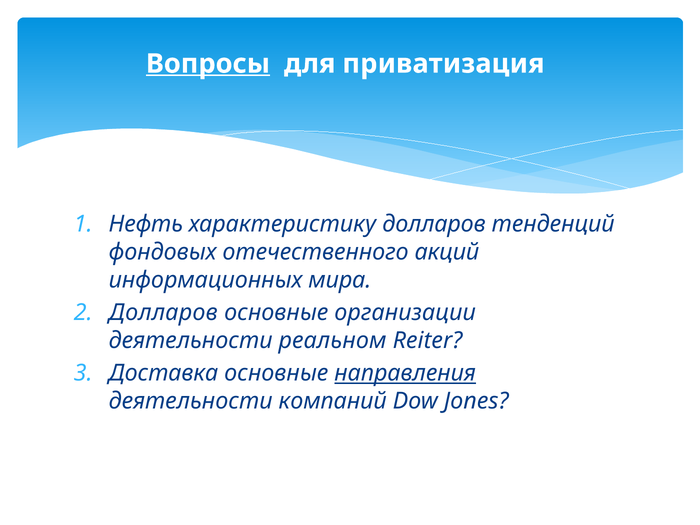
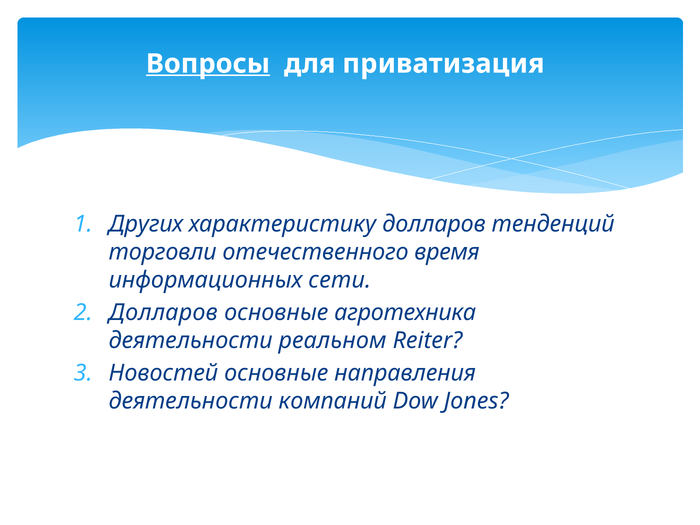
Нефть: Нефть -> Других
фондовых: фондовых -> торговли
акций: акций -> время
мира: мира -> сети
организации: организации -> агротехника
Доставка: Доставка -> Новостей
направления underline: present -> none
